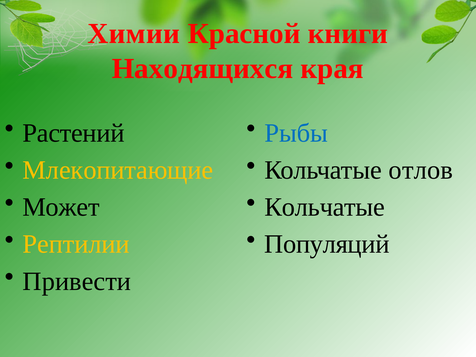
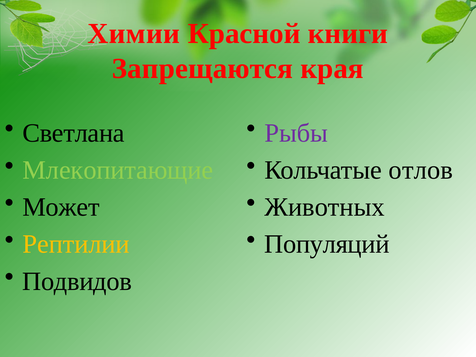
Находящихся: Находящихся -> Запрещаются
Растений: Растений -> Светлана
Рыбы colour: blue -> purple
Млекопитающие colour: yellow -> light green
Кольчатые at (325, 207): Кольчатые -> Животных
Привести: Привести -> Подвидов
